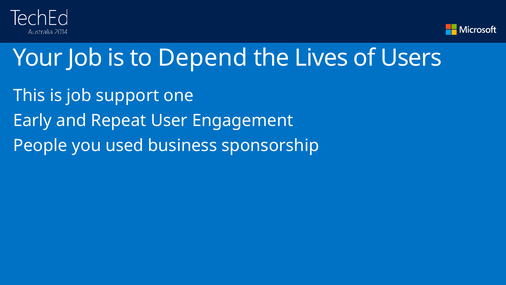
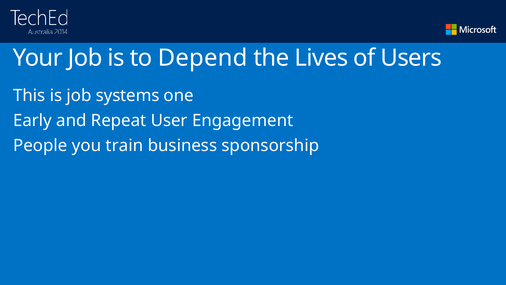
support: support -> systems
used: used -> train
